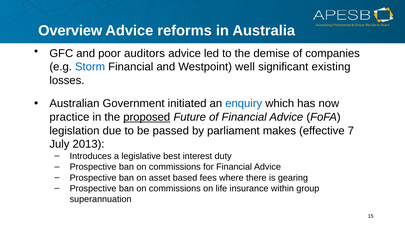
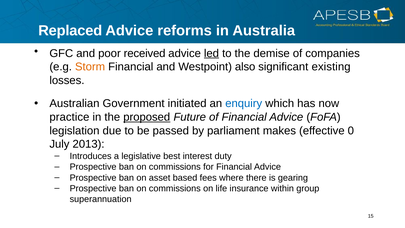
Overview: Overview -> Replaced
auditors: auditors -> received
led underline: none -> present
Storm colour: blue -> orange
well: well -> also
7: 7 -> 0
